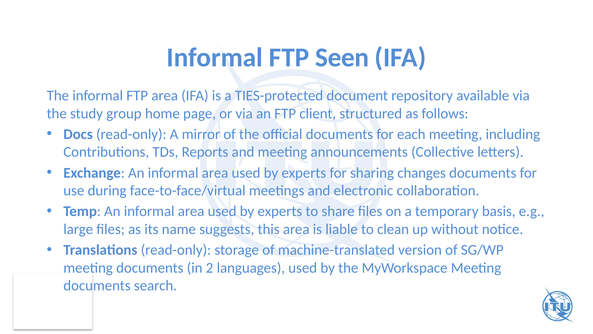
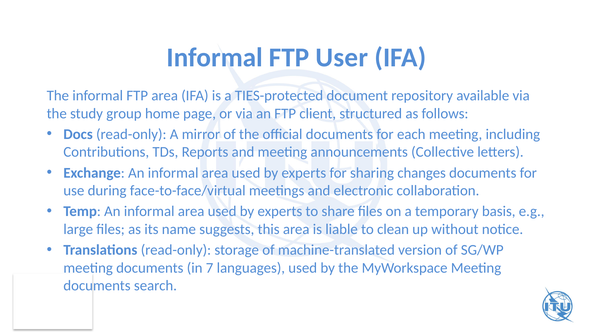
Seen: Seen -> User
2: 2 -> 7
